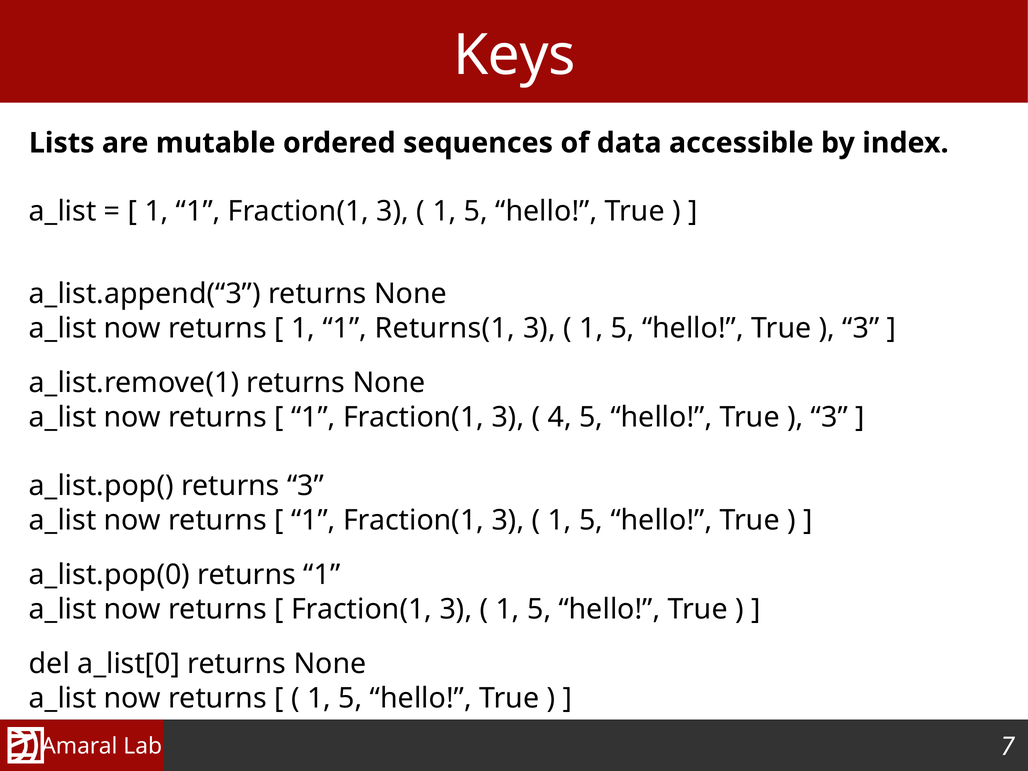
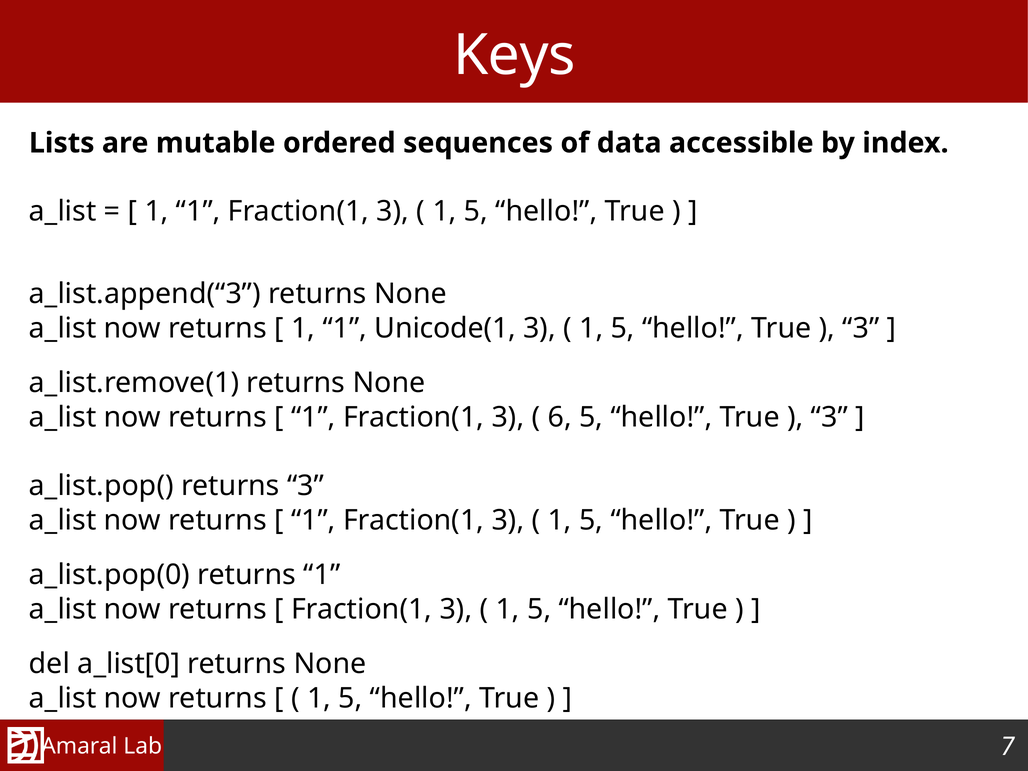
Returns(1: Returns(1 -> Unicode(1
4: 4 -> 6
